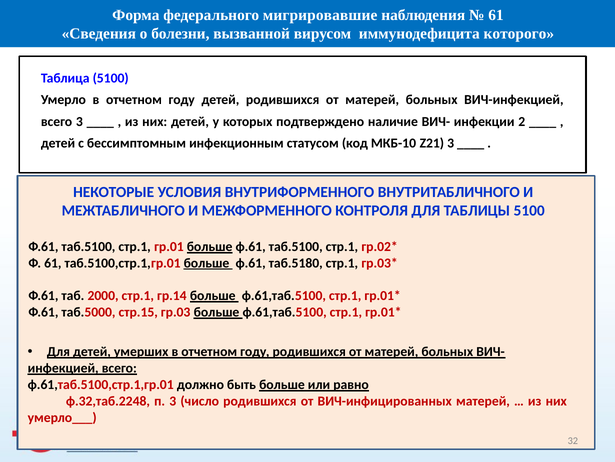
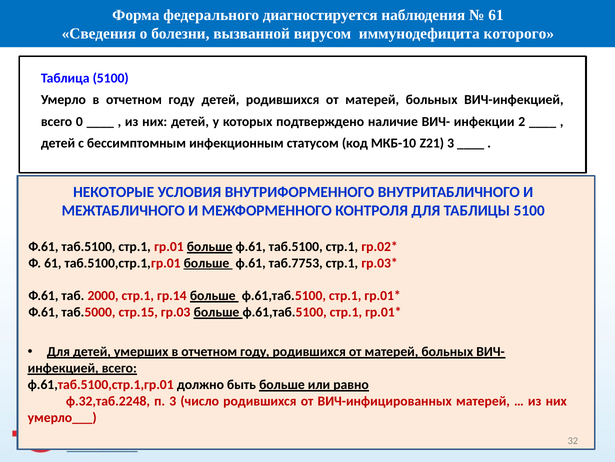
мигрировавшие: мигрировавшие -> диагностируется
всего 3: 3 -> 0
таб.5180: таб.5180 -> таб.7753
